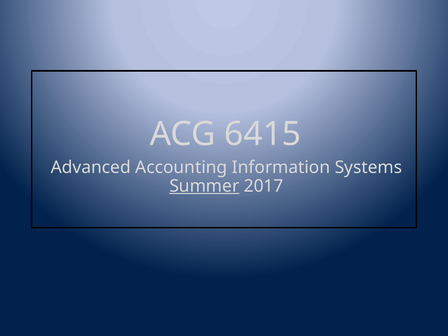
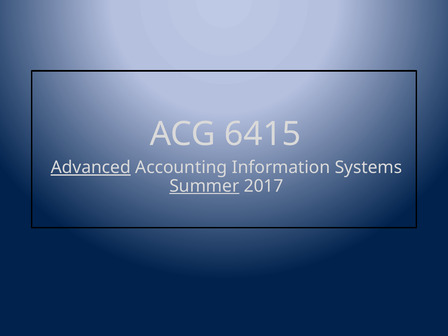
Advanced underline: none -> present
